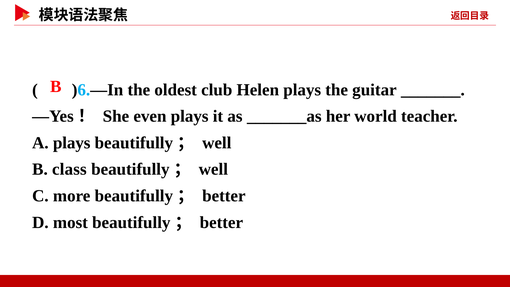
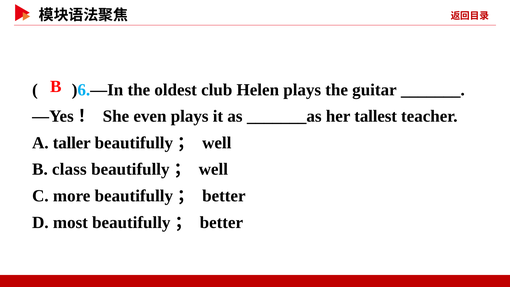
world: world -> tallest
A plays: plays -> taller
